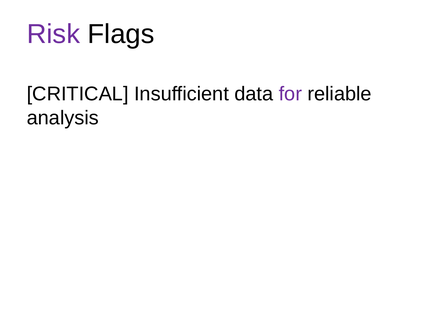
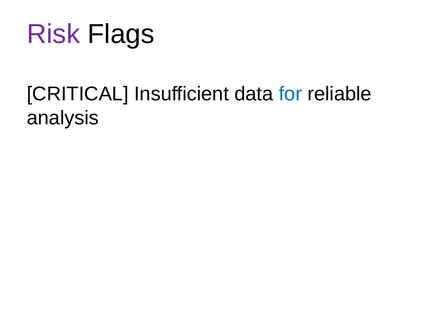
for colour: purple -> blue
